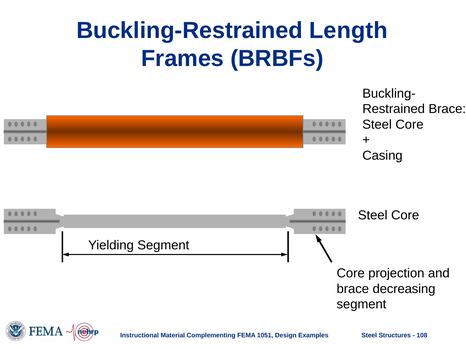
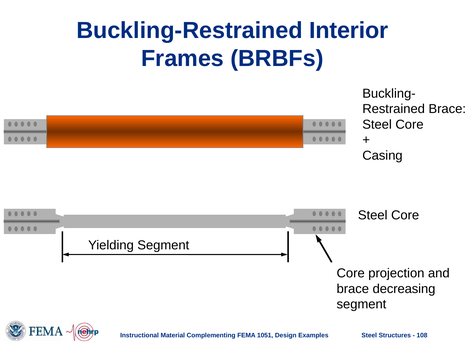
Length: Length -> Interior
